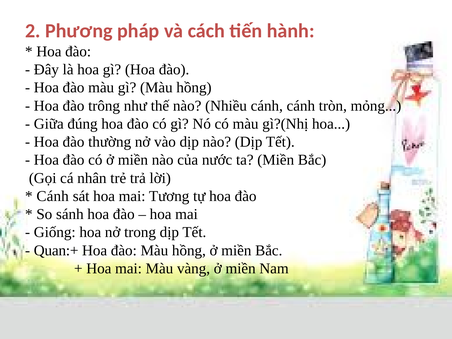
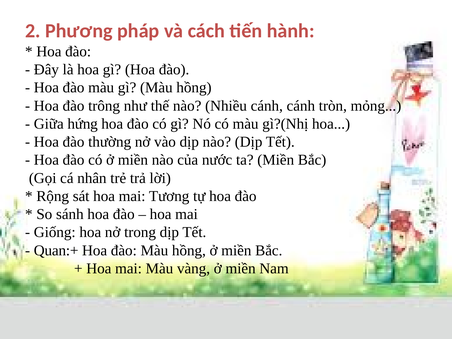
đúng: đúng -> hứng
Cánh at (53, 196): Cánh -> Rộng
